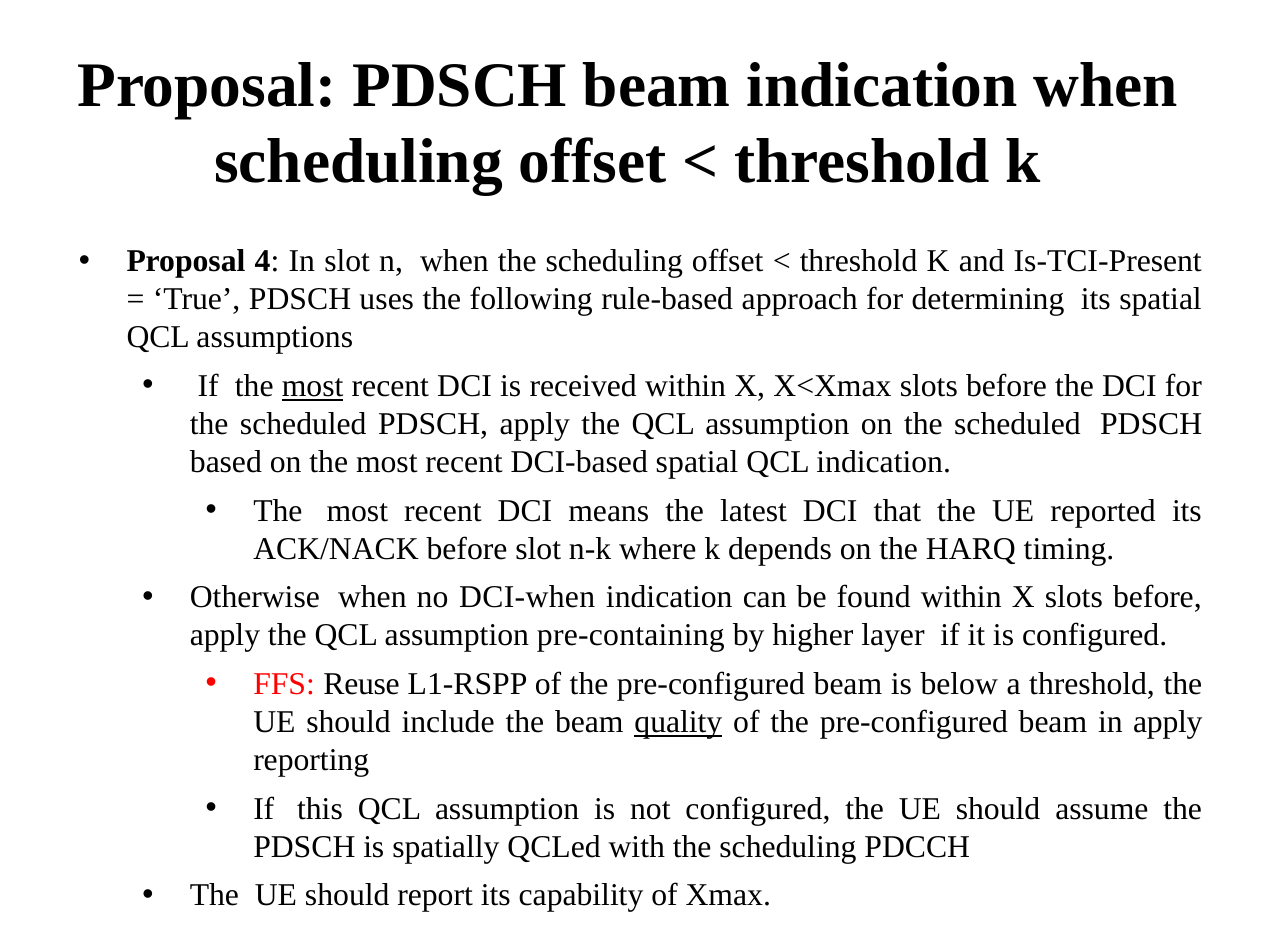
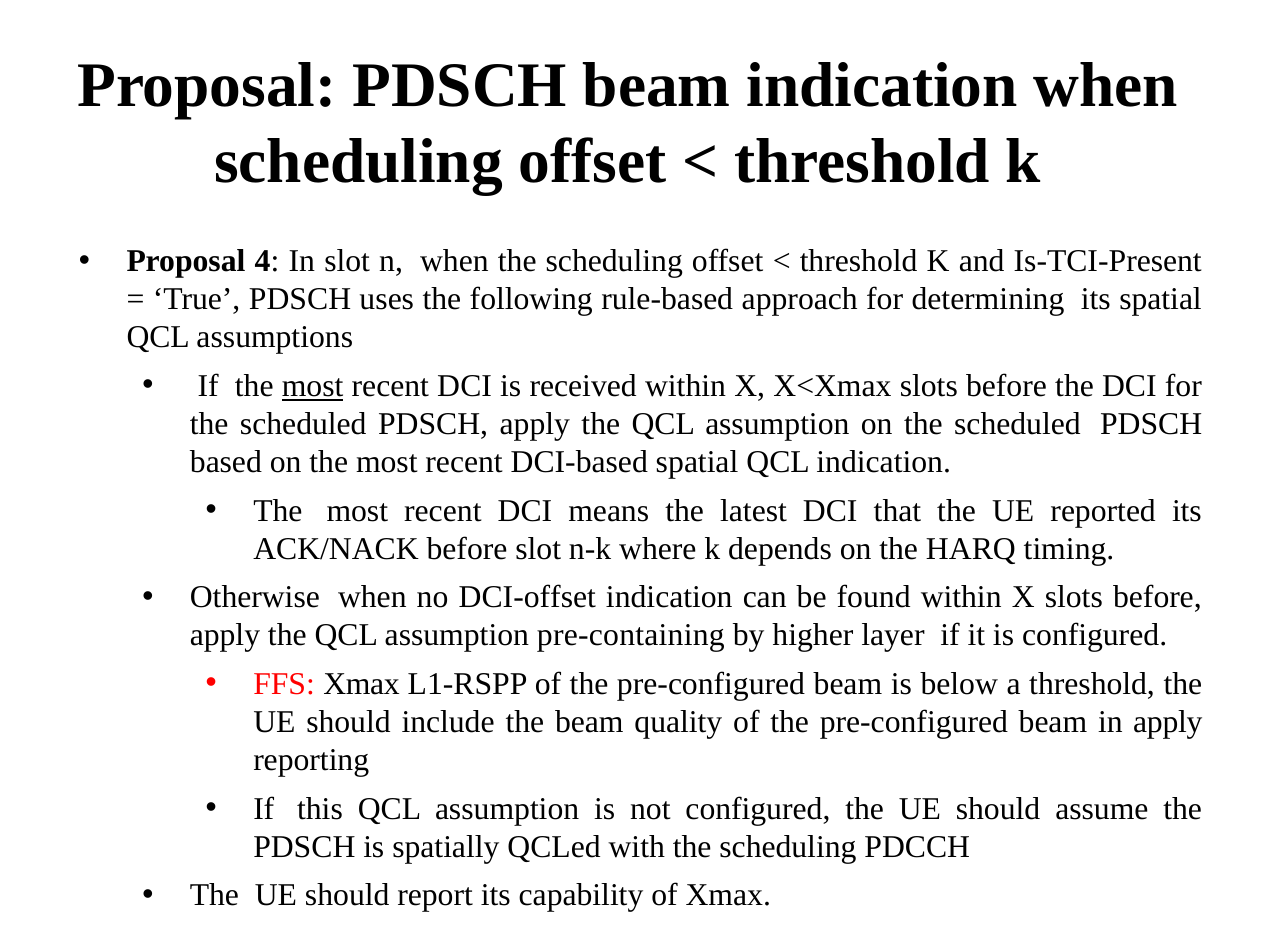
DCI-when: DCI-when -> DCI-offset
FFS Reuse: Reuse -> Xmax
quality underline: present -> none
